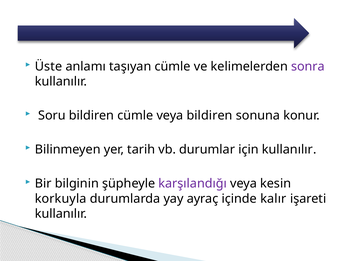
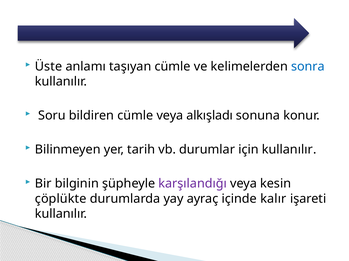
sonra colour: purple -> blue
veya bildiren: bildiren -> alkışladı
korkuyla: korkuyla -> çöplükte
